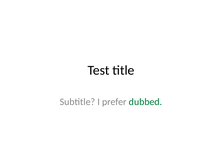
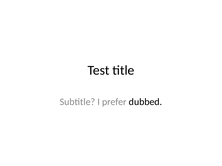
dubbed colour: green -> black
